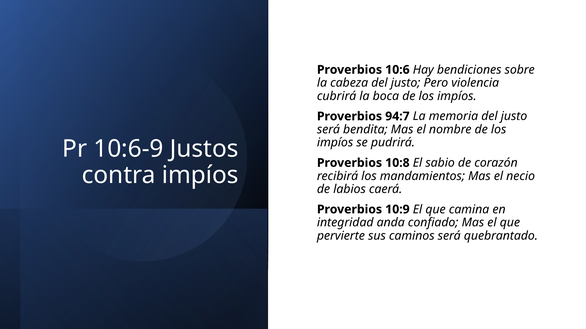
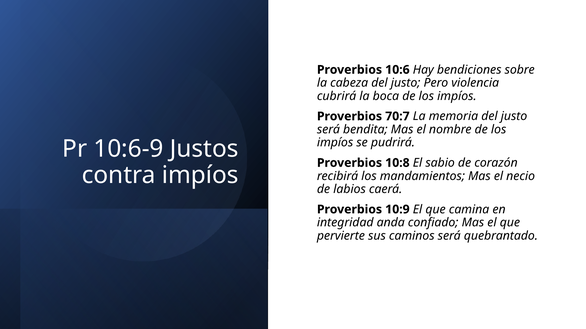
94:7: 94:7 -> 70:7
